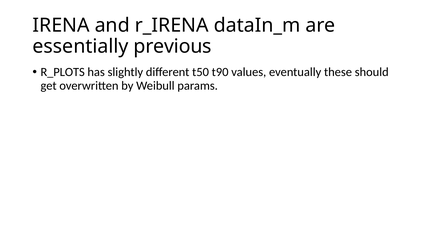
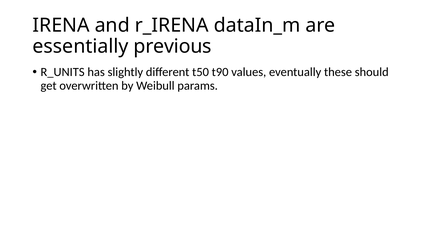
R_PLOTS: R_PLOTS -> R_UNITS
